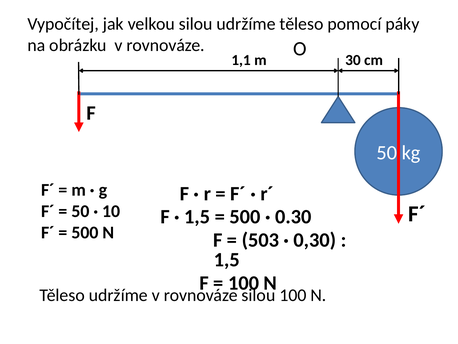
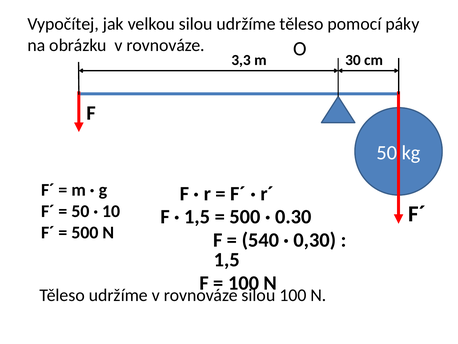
1,1: 1,1 -> 3,3
503: 503 -> 540
